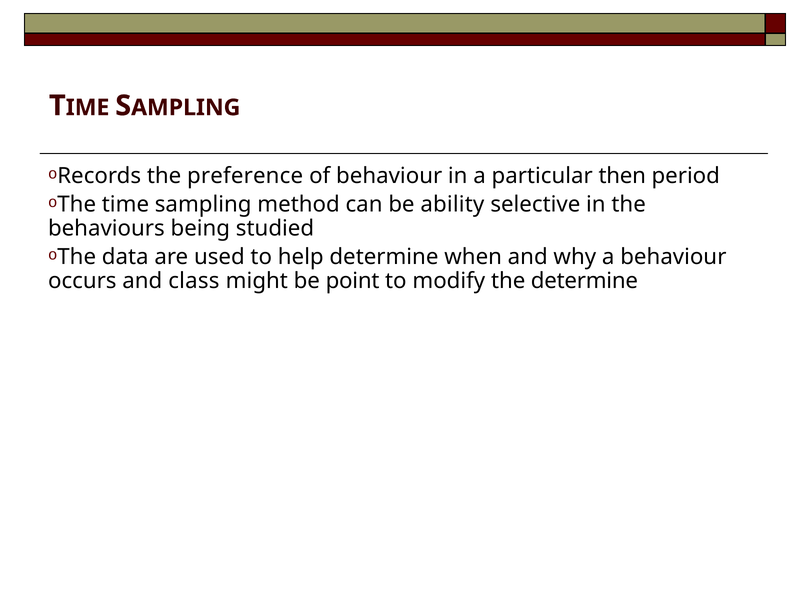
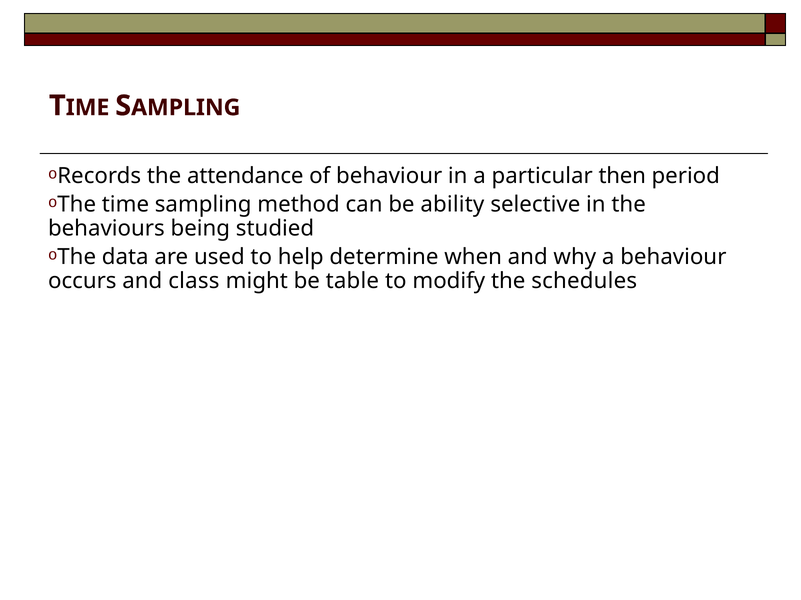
preference: preference -> attendance
point: point -> table
the determine: determine -> schedules
